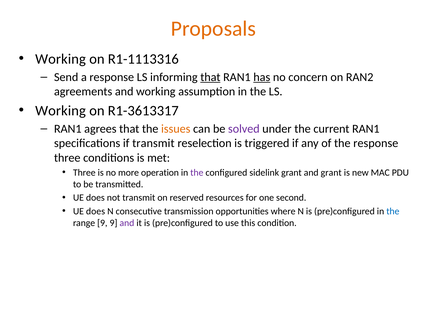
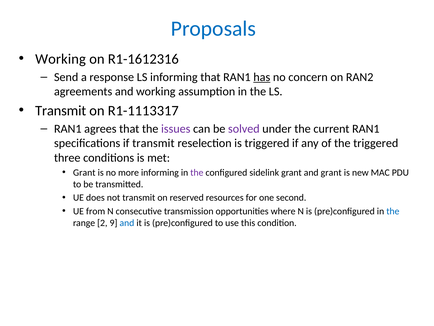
Proposals colour: orange -> blue
R1-1113316: R1-1113316 -> R1-1612316
that at (210, 77) underline: present -> none
Working at (61, 110): Working -> Transmit
R1-3613317: R1-3613317 -> R1-1113317
issues colour: orange -> purple
the response: response -> triggered
Three at (84, 172): Three -> Grant
more operation: operation -> informing
does at (96, 211): does -> from
range 9: 9 -> 2
and at (127, 222) colour: purple -> blue
